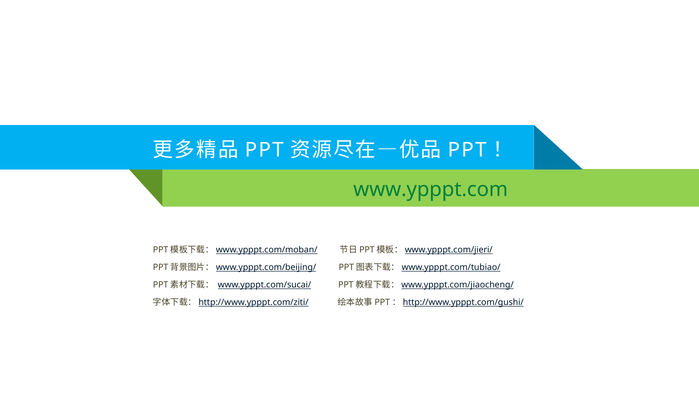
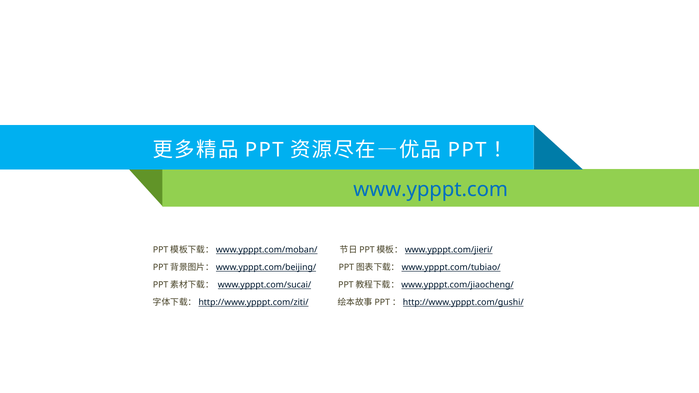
www.ypppt.com colour: green -> blue
